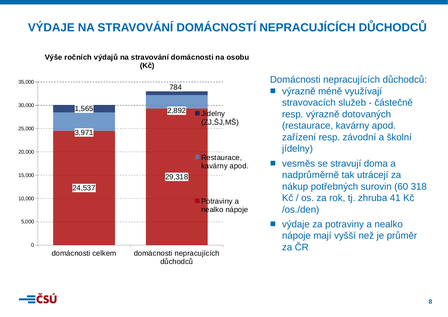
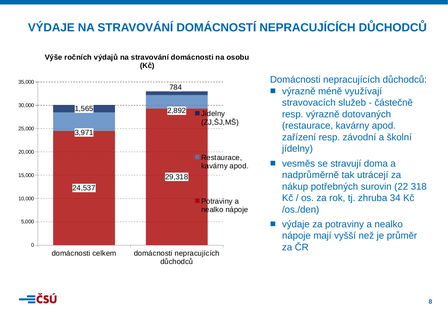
60: 60 -> 22
41: 41 -> 34
